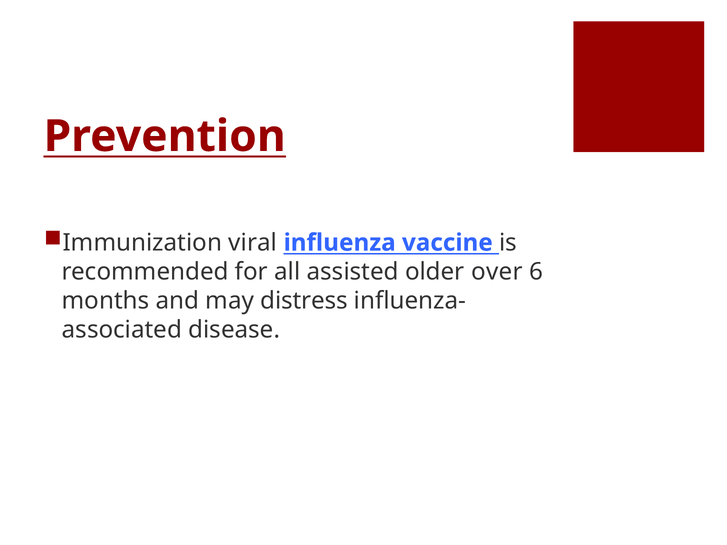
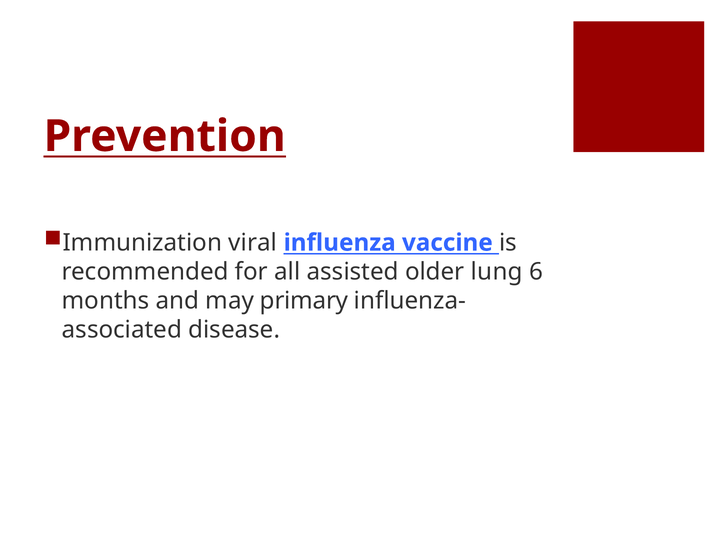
over: over -> lung
distress: distress -> primary
